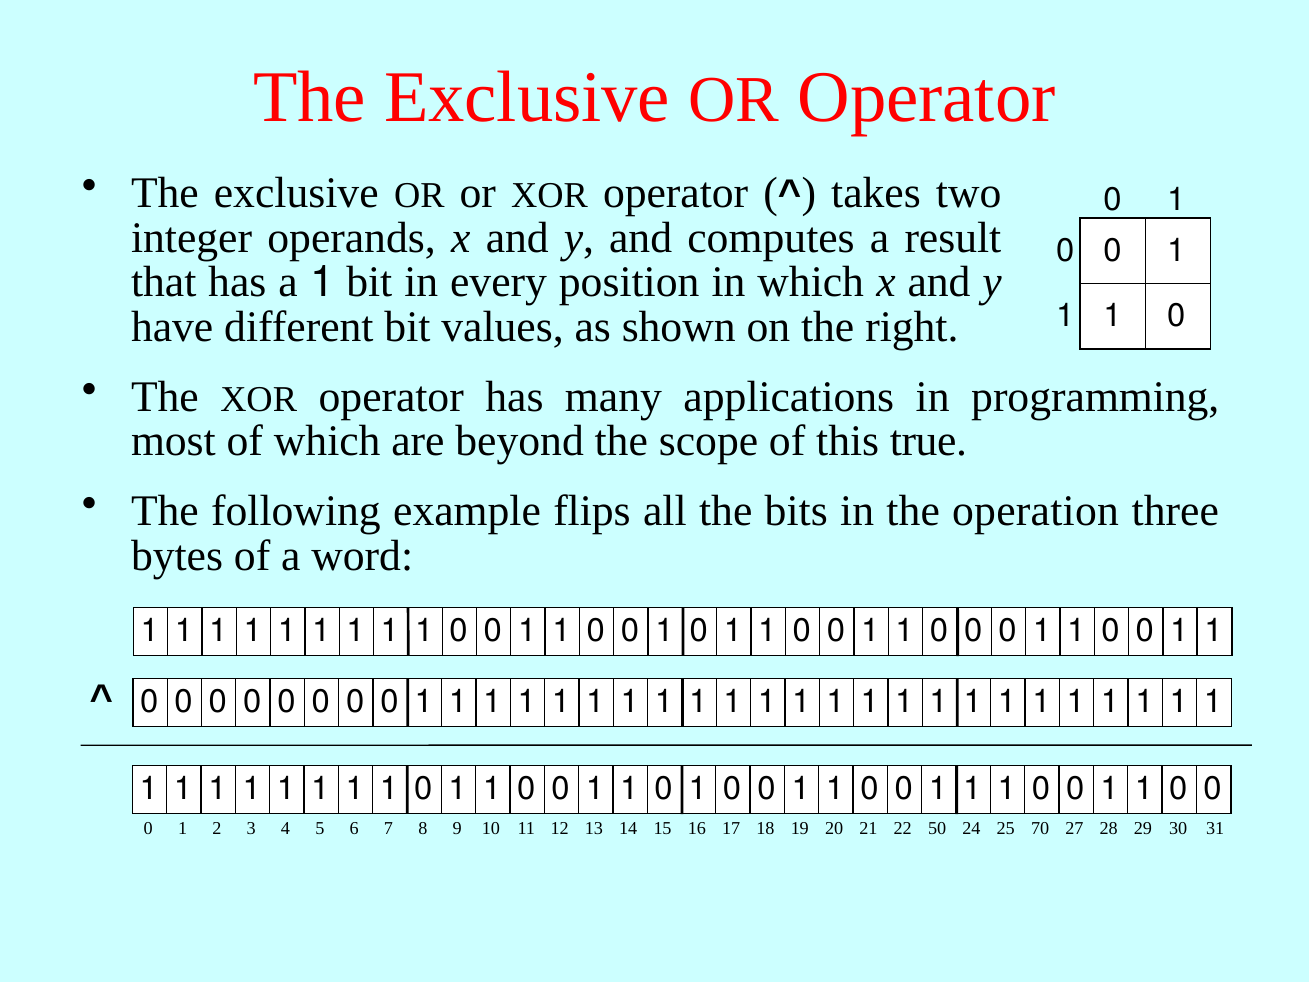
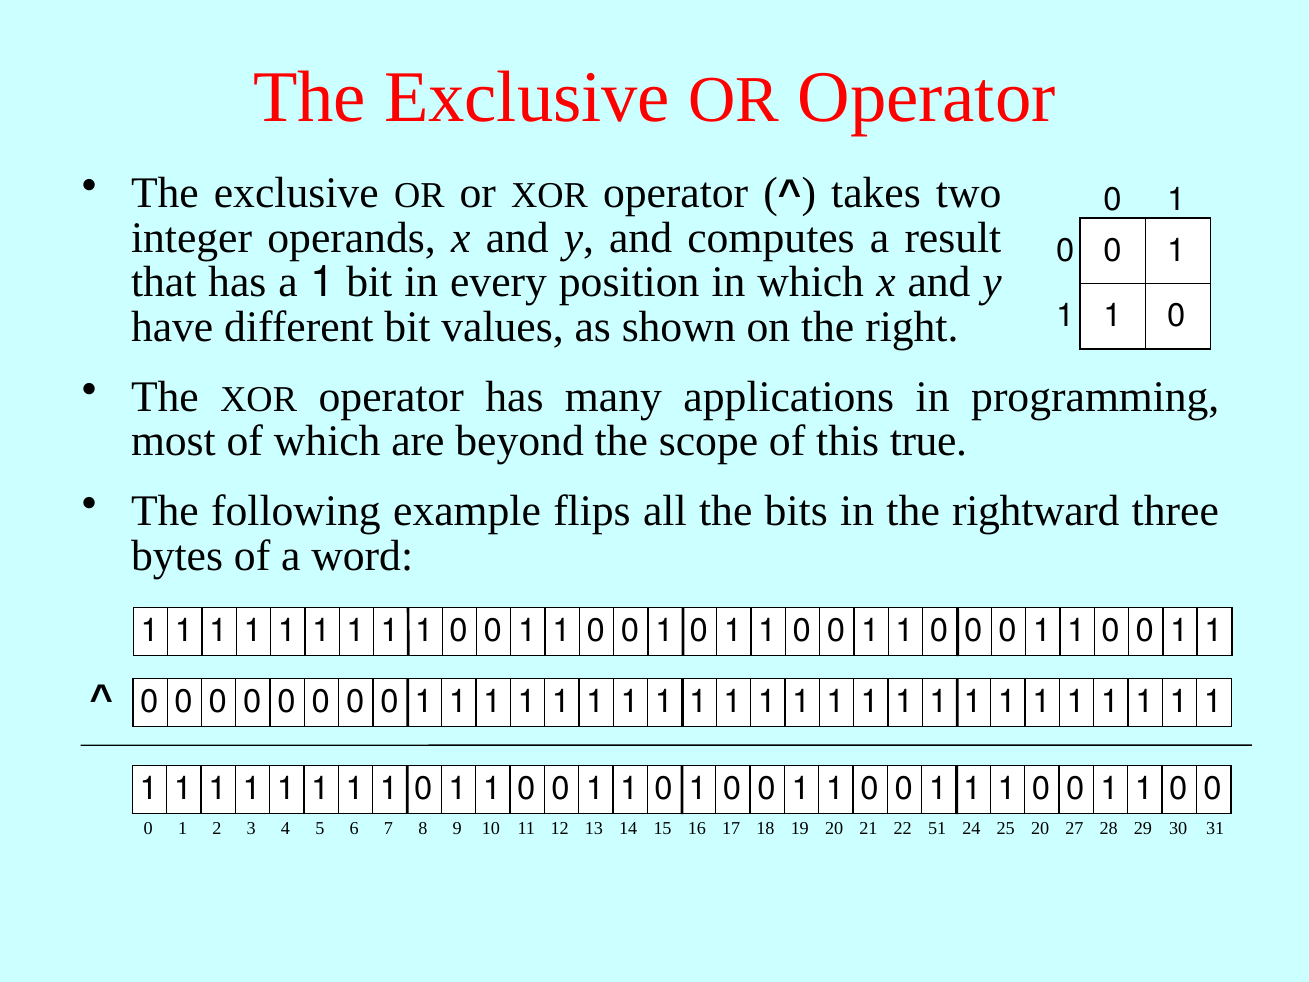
operation: operation -> rightward
50: 50 -> 51
25 70: 70 -> 20
